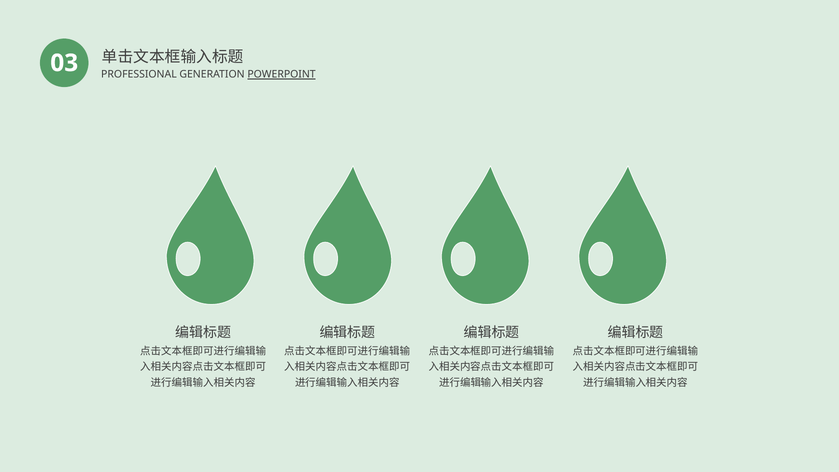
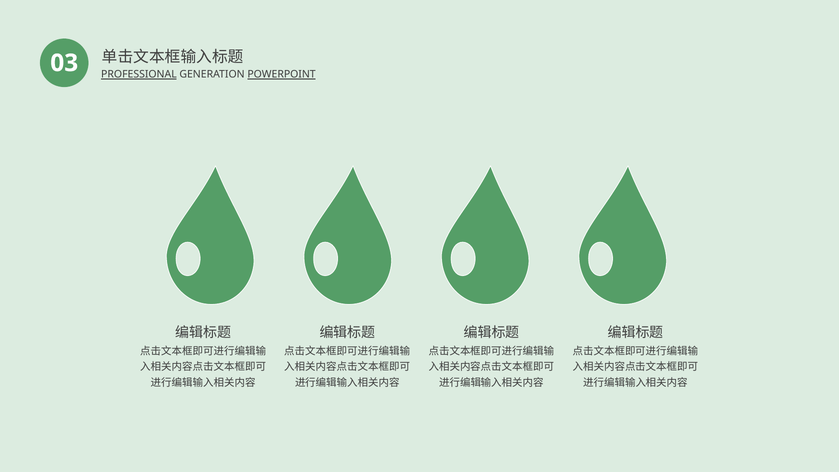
PROFESSIONAL underline: none -> present
